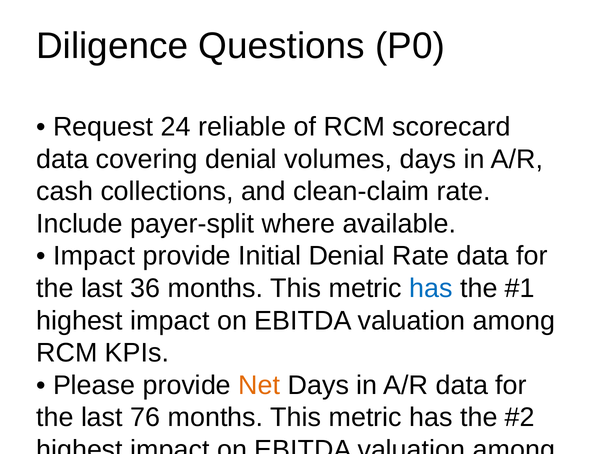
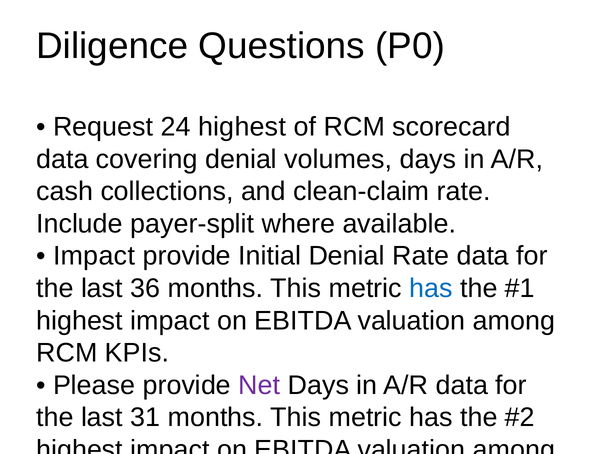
24 reliable: reliable -> highest
Net at (259, 385) colour: orange -> purple
76: 76 -> 31
